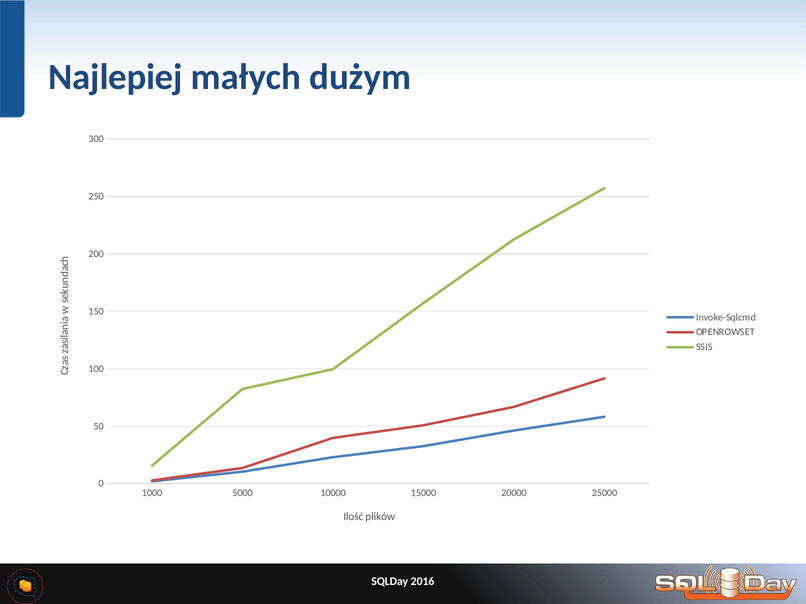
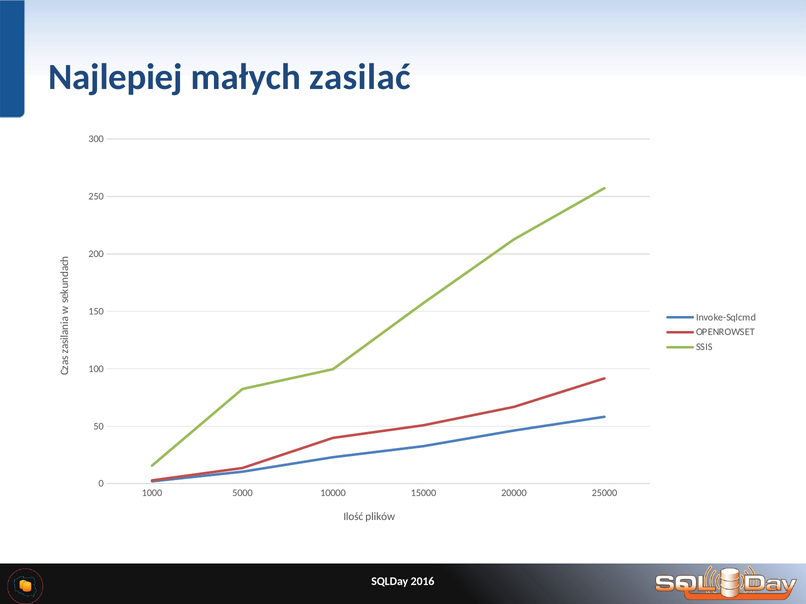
dużym: dużym -> zasilać
